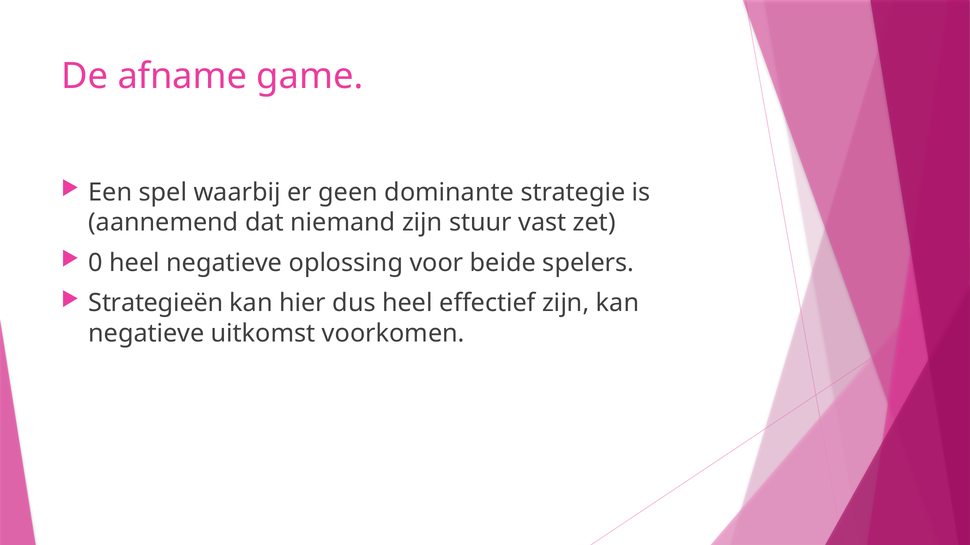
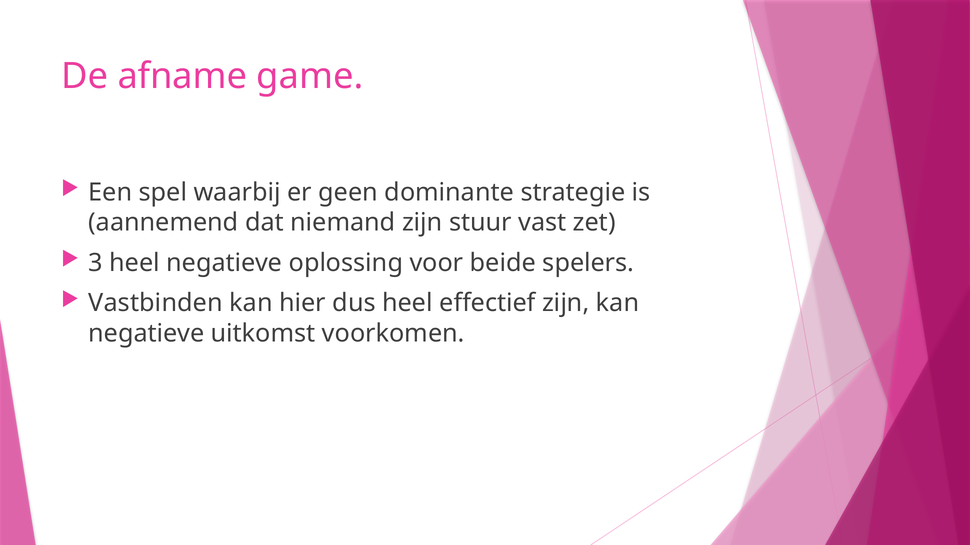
0: 0 -> 3
Strategieën: Strategieën -> Vastbinden
